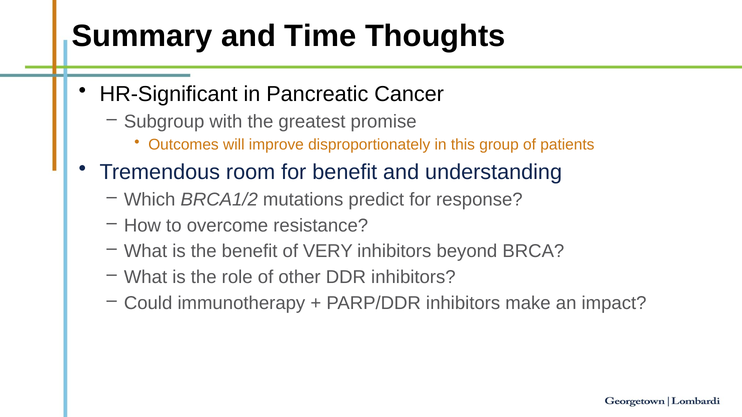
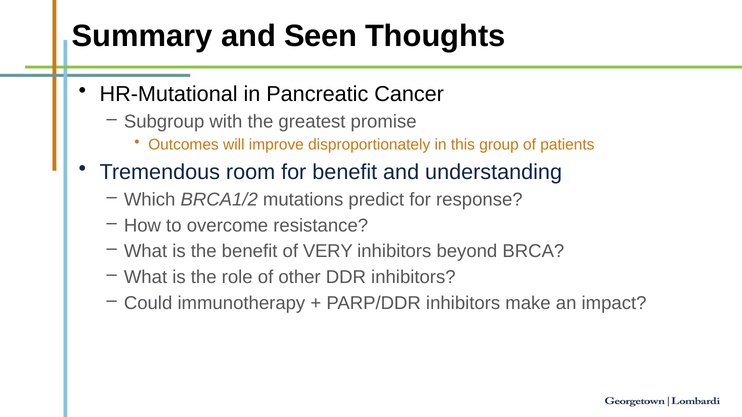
Time: Time -> Seen
HR-Significant: HR-Significant -> HR-Mutational
